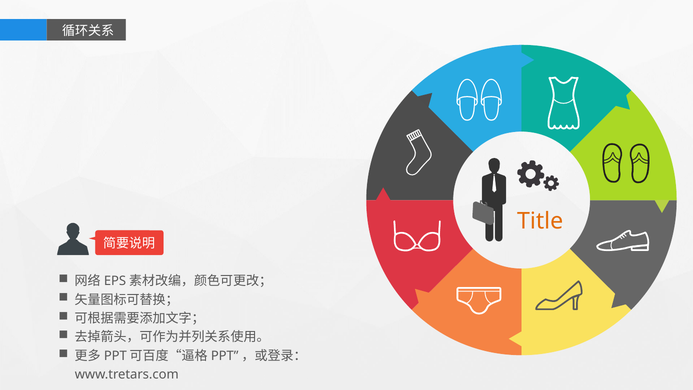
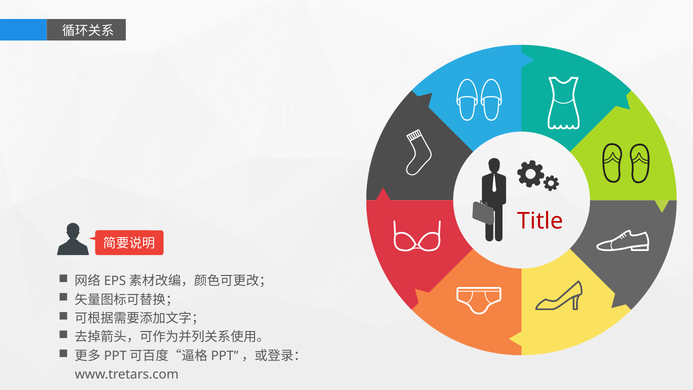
Title colour: orange -> red
